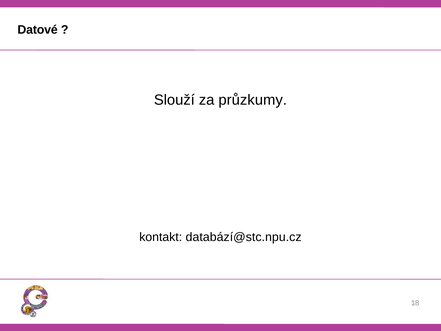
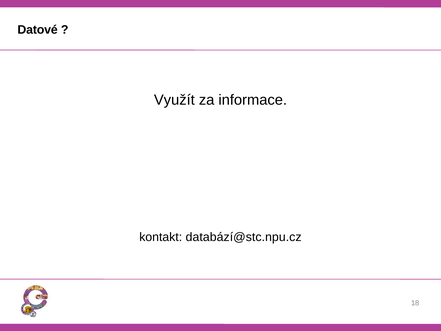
Slouží: Slouží -> Využít
průzkumy: průzkumy -> informace
